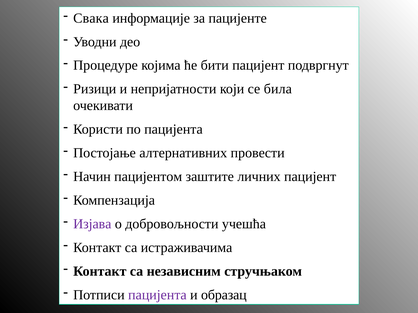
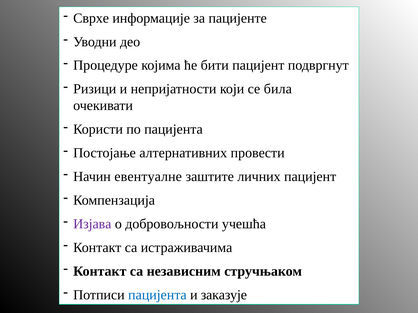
Свака: Свака -> Сврхе
пацијентом: пацијентом -> евентуалне
пацијента at (157, 295) colour: purple -> blue
образац: образац -> заказује
